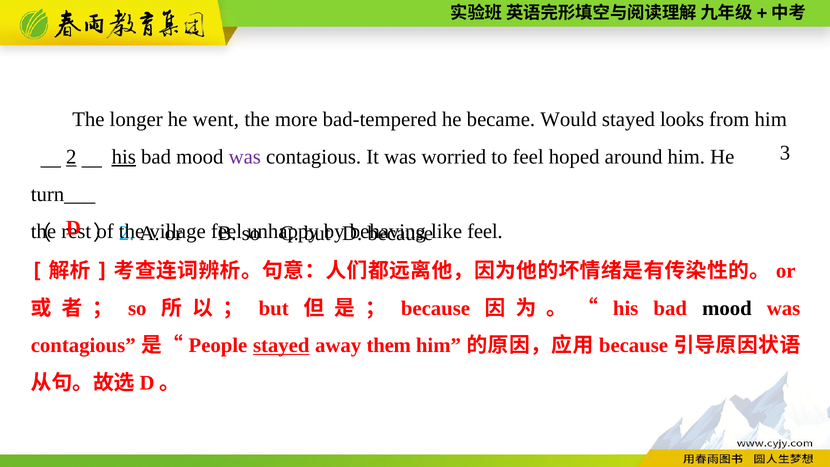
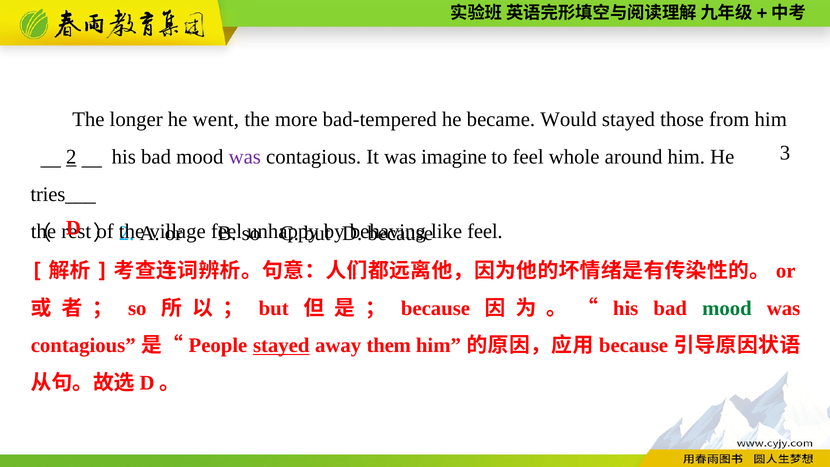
looks: looks -> those
his at (124, 157) underline: present -> none
worried: worried -> imagine
hoped: hoped -> whole
turn___: turn___ -> tries___
mood at (727, 308) colour: black -> green
